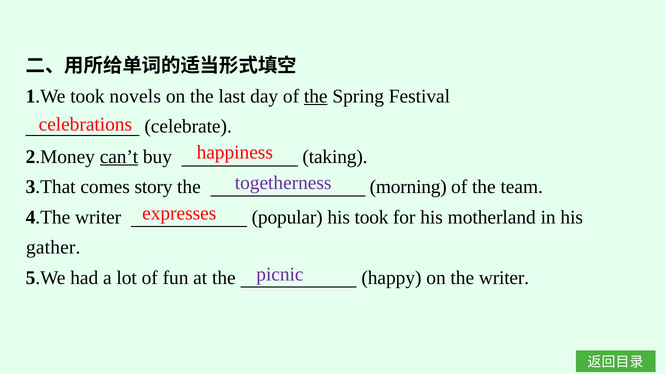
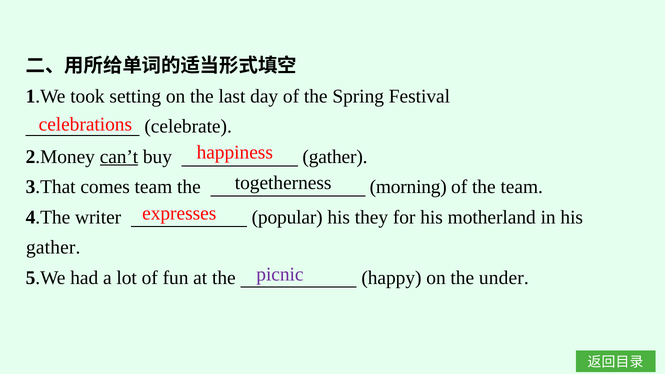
novels: novels -> setting
the at (316, 96) underline: present -> none
buy taking: taking -> gather
togetherness colour: purple -> black
comes story: story -> team
his took: took -> they
the writer: writer -> under
